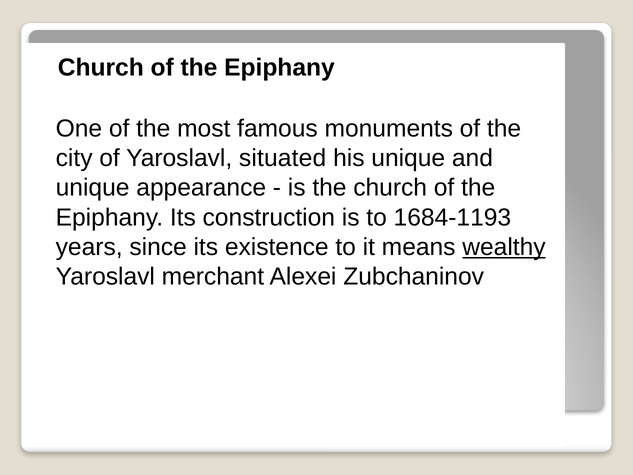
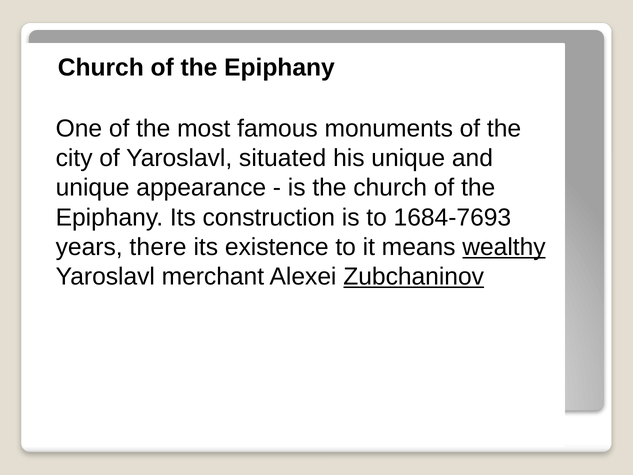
1684-1193: 1684-1193 -> 1684-7693
since: since -> there
Zubchaninov underline: none -> present
